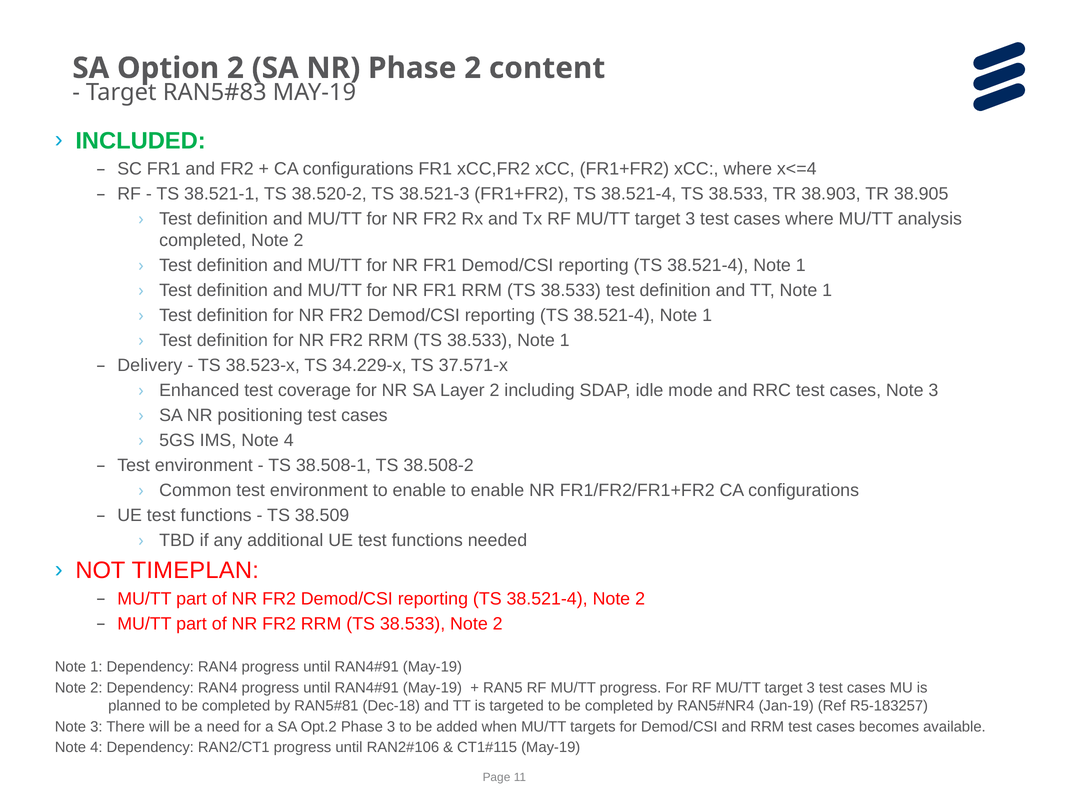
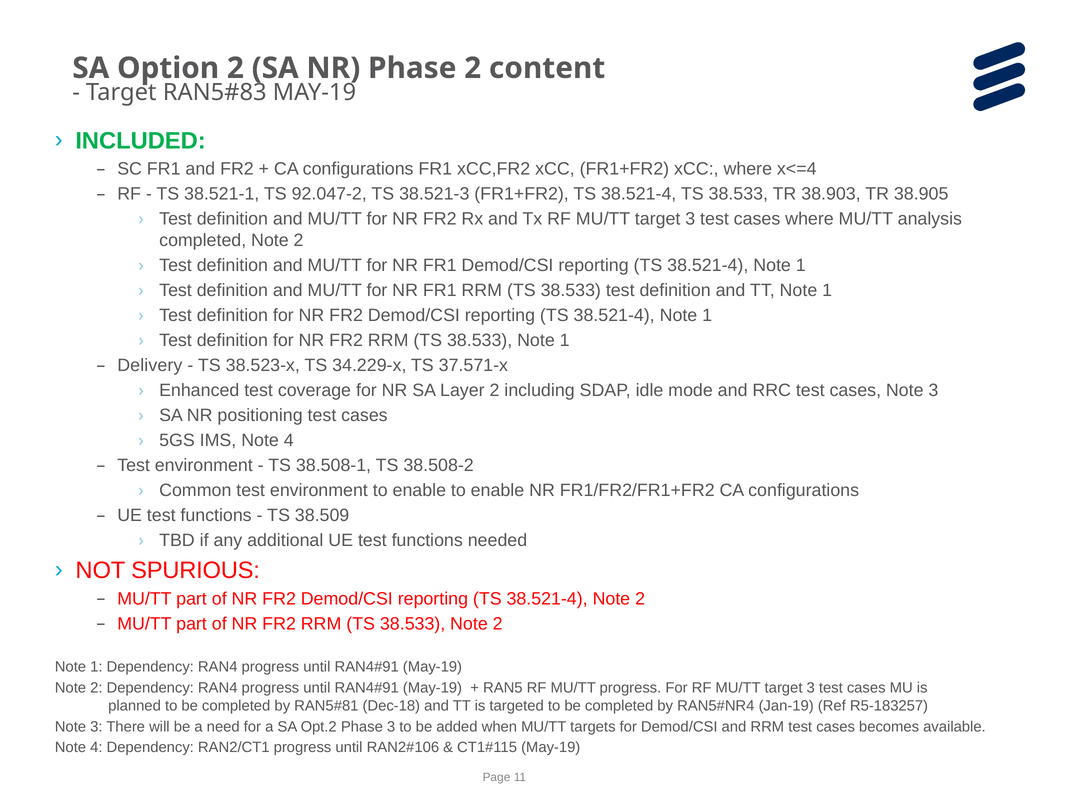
38.520-2: 38.520-2 -> 92.047-2
TIMEPLAN: TIMEPLAN -> SPURIOUS
